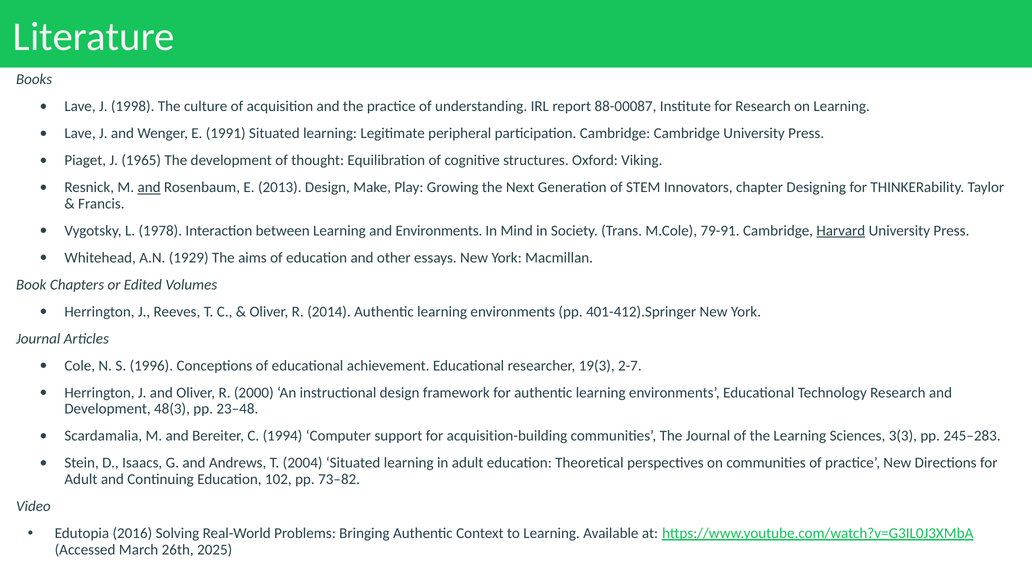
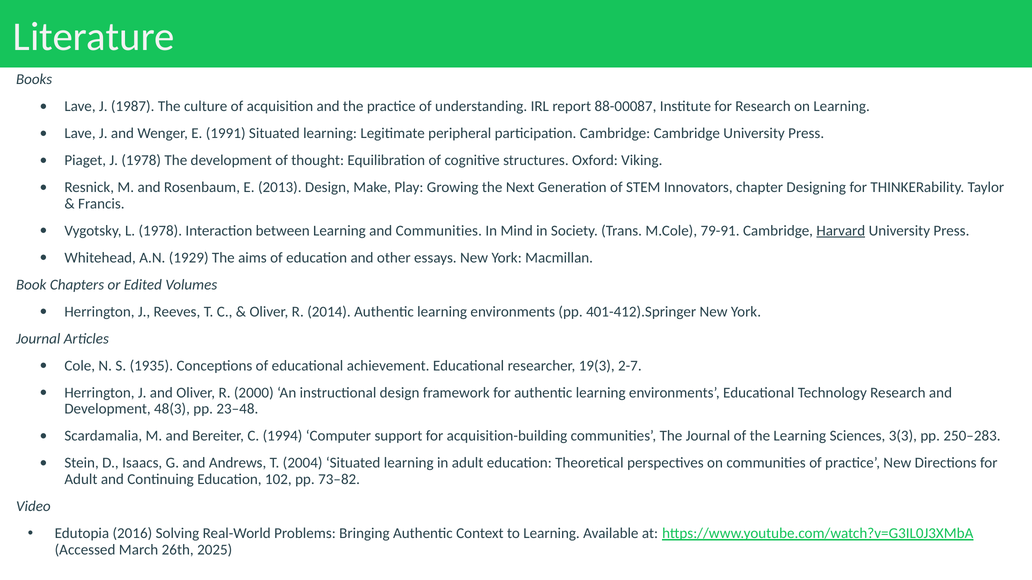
1998: 1998 -> 1987
J 1965: 1965 -> 1978
and at (149, 188) underline: present -> none
and Environments: Environments -> Communities
1996: 1996 -> 1935
245–283: 245–283 -> 250–283
